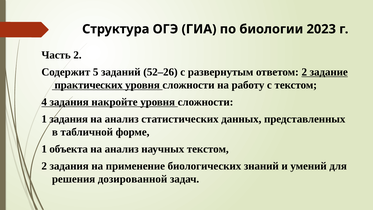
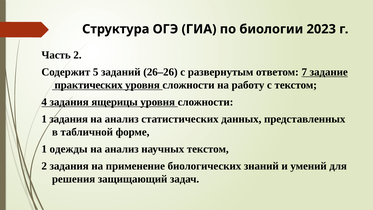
52–26: 52–26 -> 26–26
ответом 2: 2 -> 7
накройте: накройте -> ящерицы
объекта: объекта -> одежды
дозированной: дозированной -> защищающий
